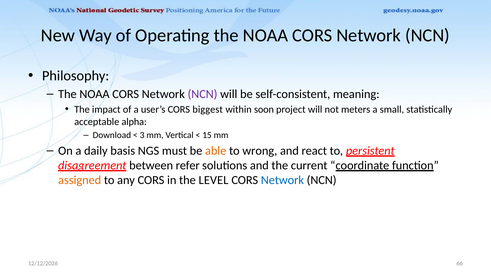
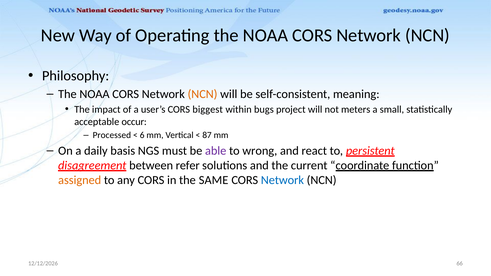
NCN at (203, 94) colour: purple -> orange
soon: soon -> bugs
alpha: alpha -> occur
Download: Download -> Processed
3: 3 -> 6
15: 15 -> 87
able colour: orange -> purple
LEVEL: LEVEL -> SAME
